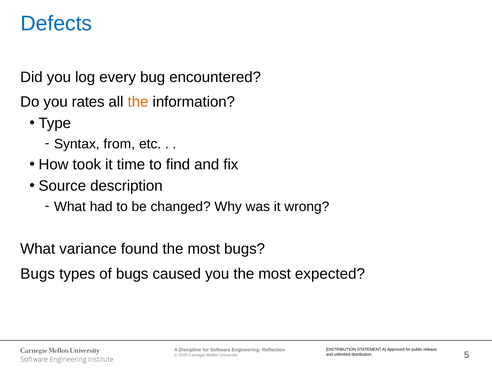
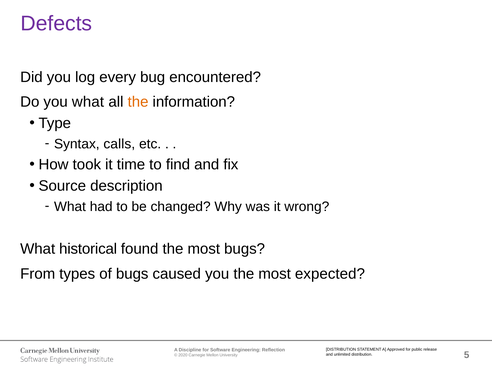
Defects colour: blue -> purple
you rates: rates -> what
from: from -> calls
variance: variance -> historical
Bugs at (38, 274): Bugs -> From
